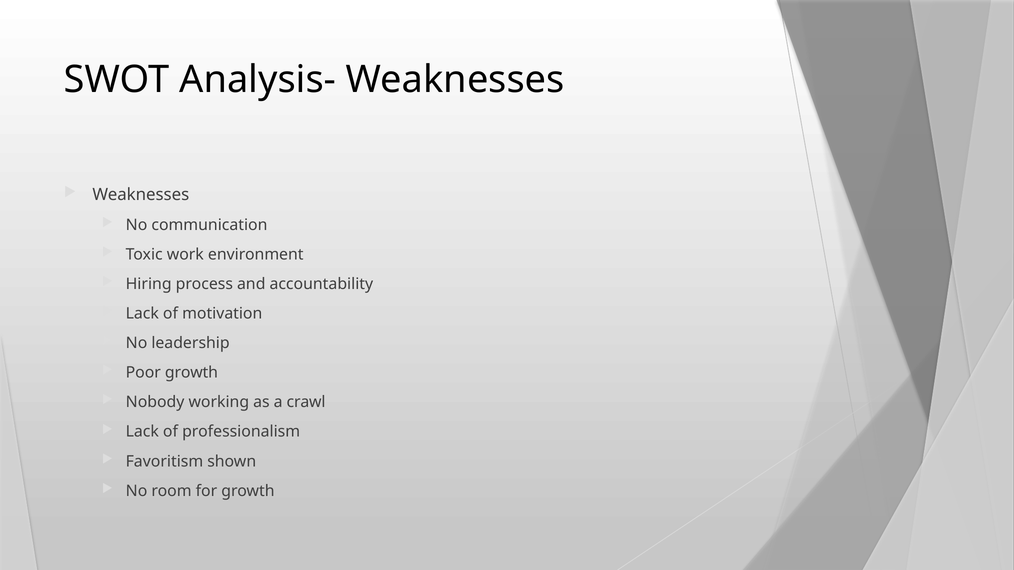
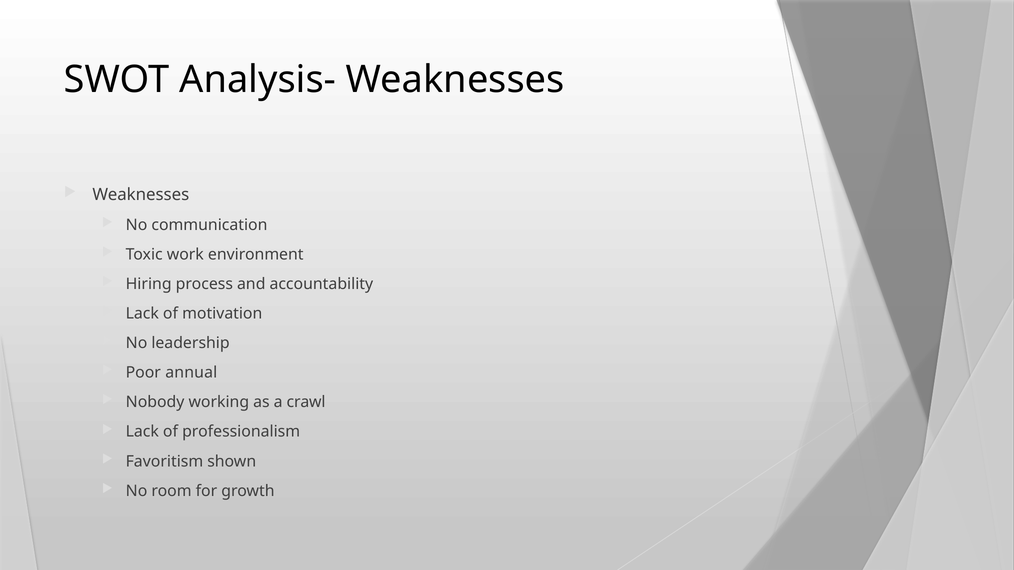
Poor growth: growth -> annual
